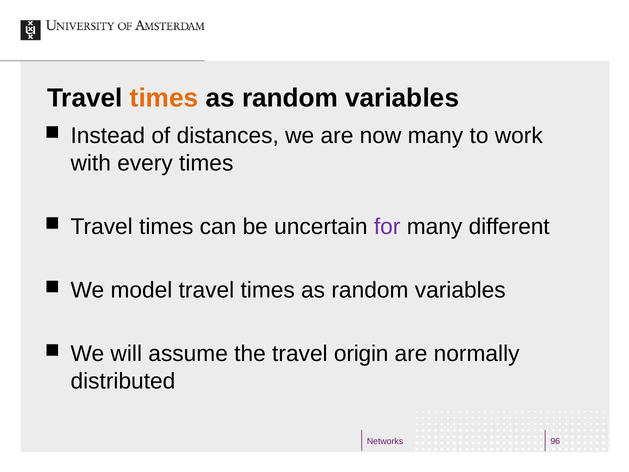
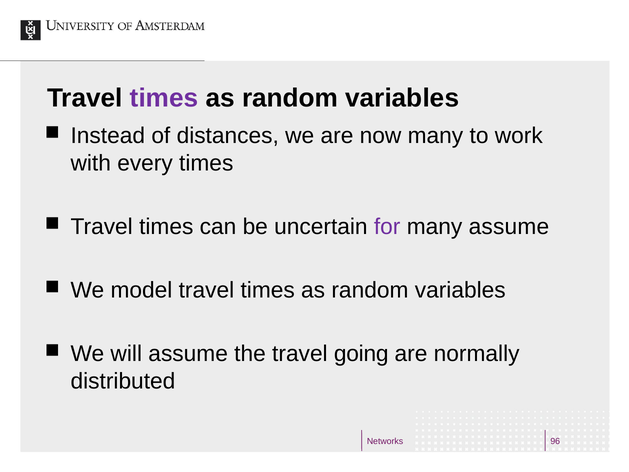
times at (164, 98) colour: orange -> purple
many different: different -> assume
origin: origin -> going
